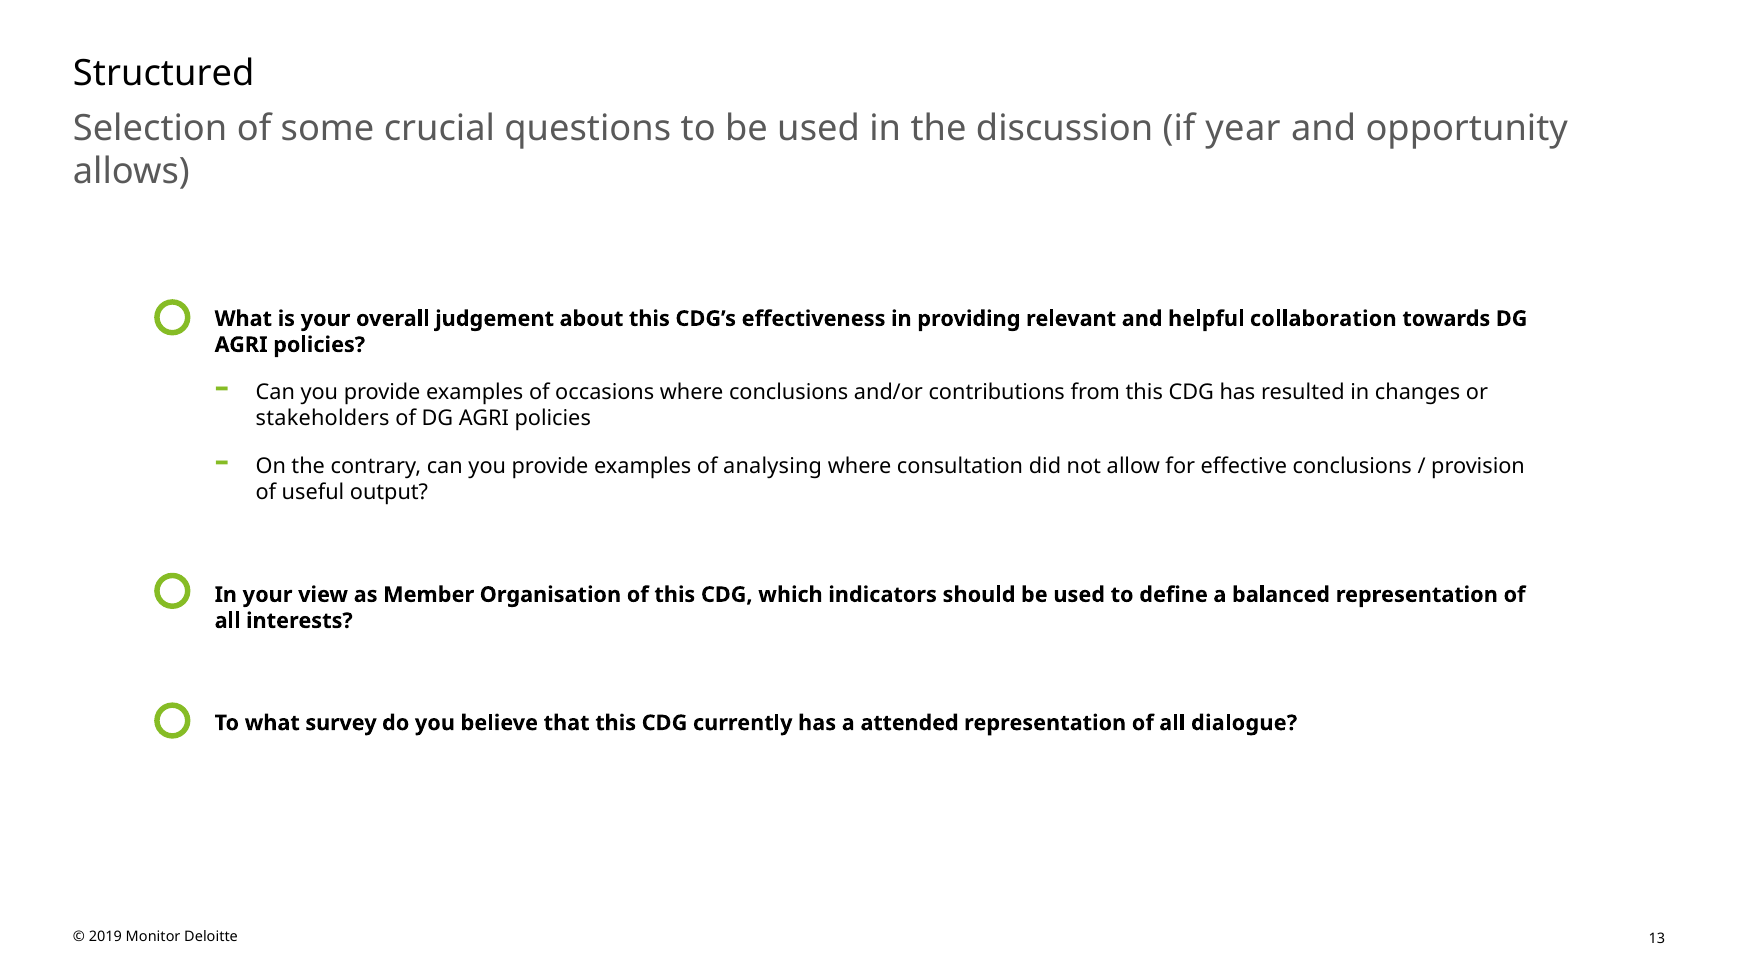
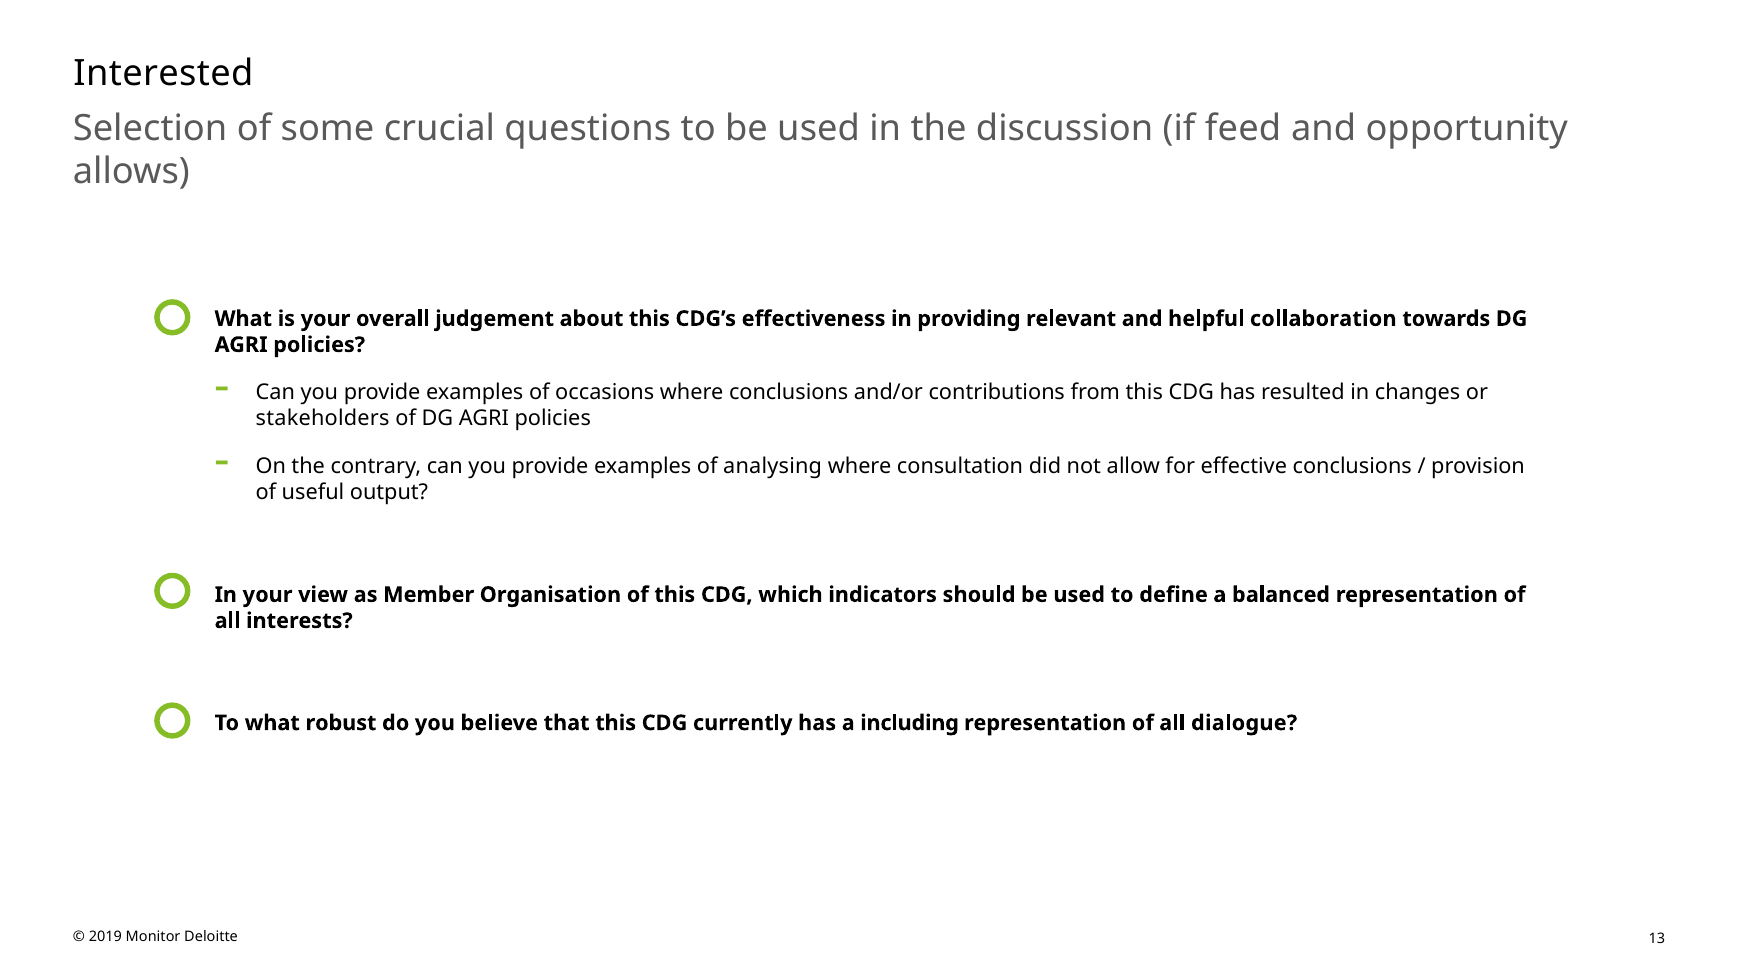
Structured: Structured -> Interested
year: year -> feed
survey: survey -> robust
attended: attended -> including
